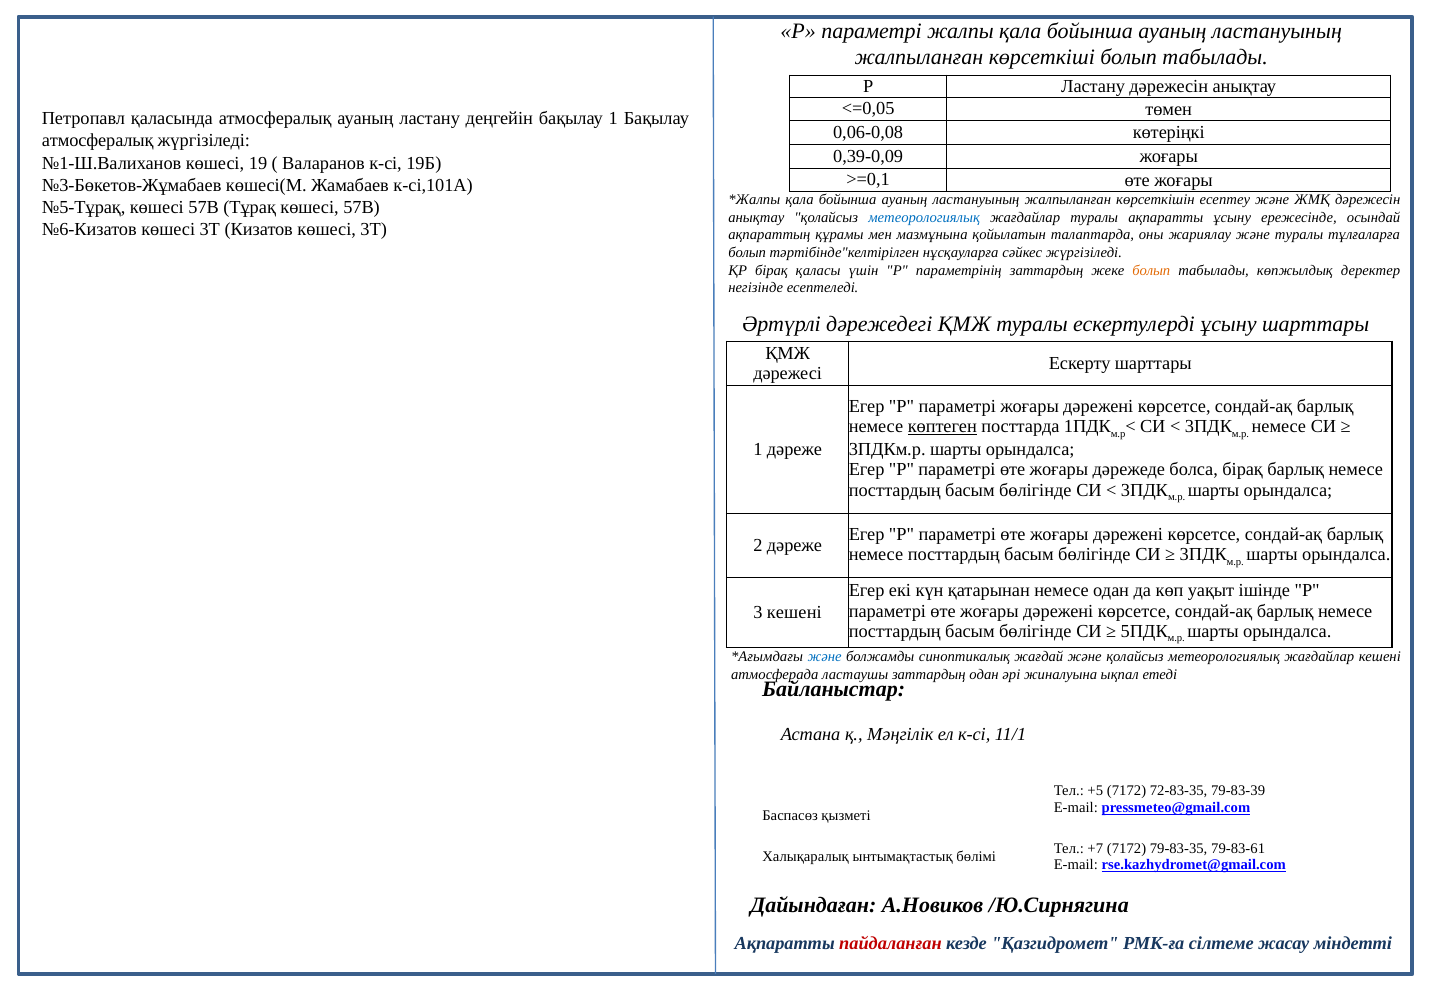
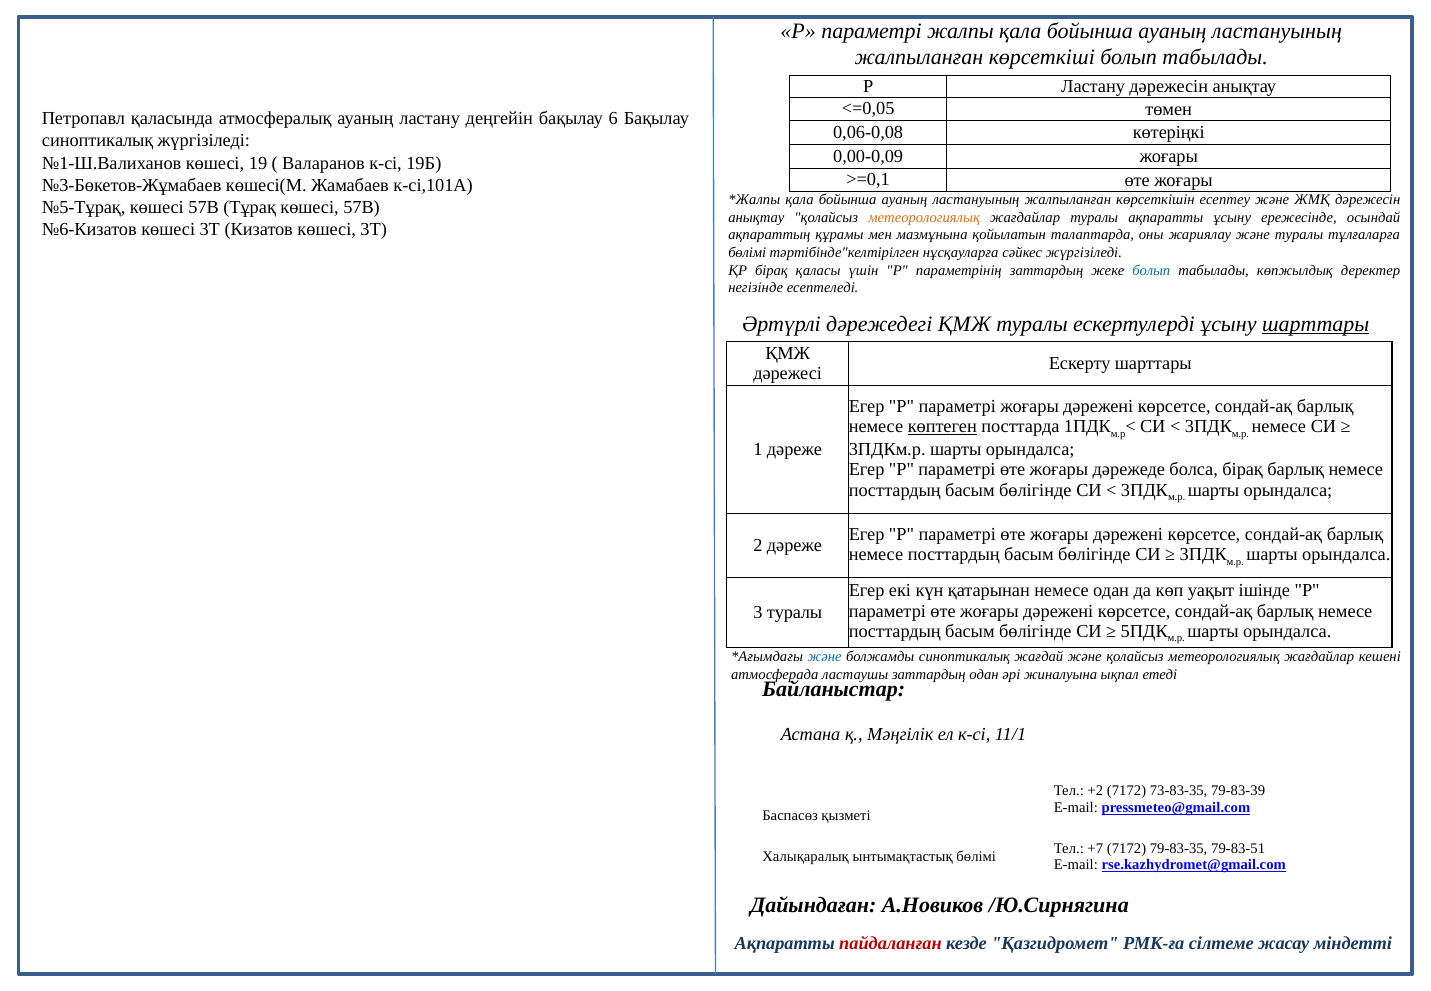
бақылау 1: 1 -> 6
атмосфералық at (98, 141): атмосфералық -> синоптикалық
0,39-0,09: 0,39-0,09 -> 0,00-0,09
метеорологиялық at (924, 217) colour: blue -> orange
болып at (747, 253): болып -> бөлімі
болып at (1151, 270) colour: orange -> blue
шарттары at (1316, 324) underline: none -> present
3 кешені: кешені -> туралы
+5: +5 -> +2
72-83-35: 72-83-35 -> 73-83-35
79-83-61: 79-83-61 -> 79-83-51
